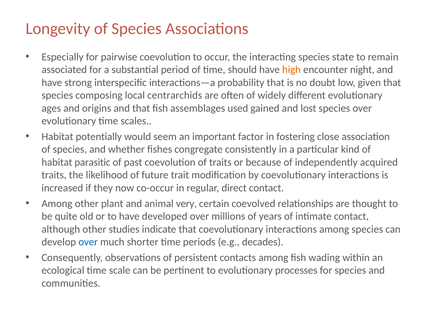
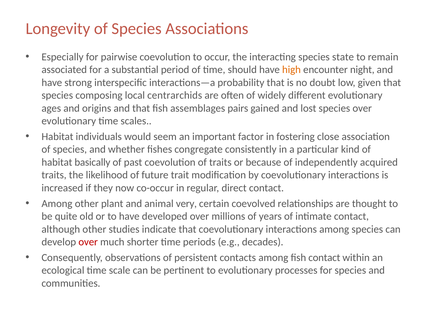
used: used -> pairs
potentially: potentially -> individuals
parasitic: parasitic -> basically
over at (88, 241) colour: blue -> red
fish wading: wading -> contact
